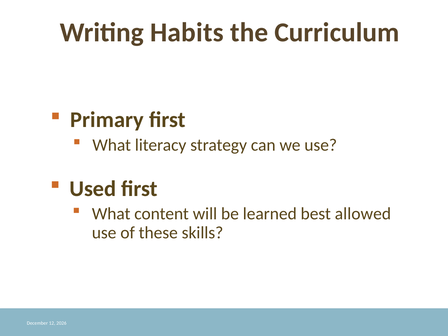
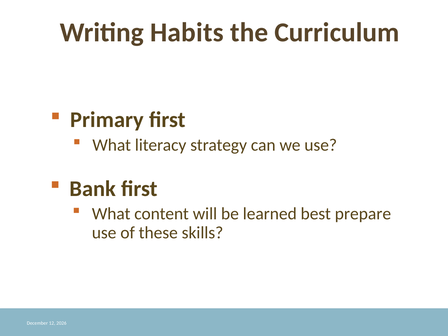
Used: Used -> Bank
allowed: allowed -> prepare
